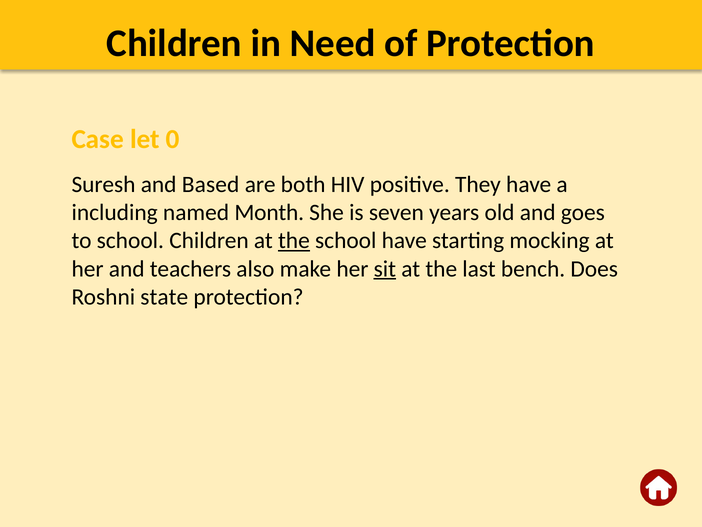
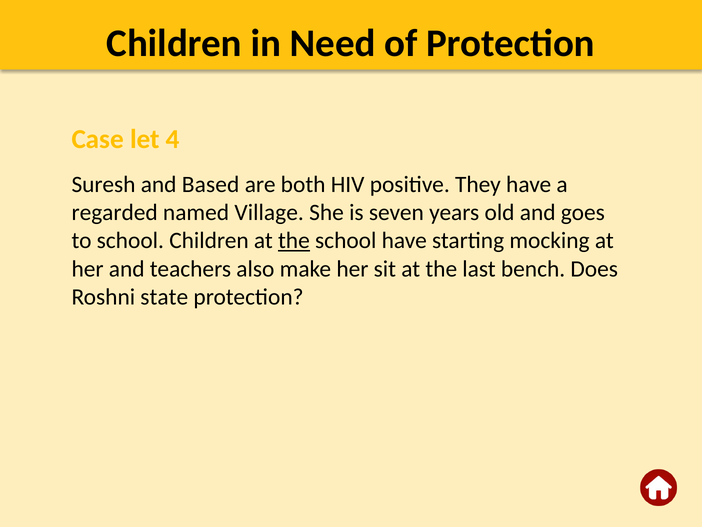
0: 0 -> 4
including: including -> regarded
Month: Month -> Village
sit underline: present -> none
